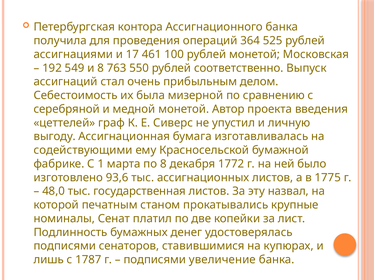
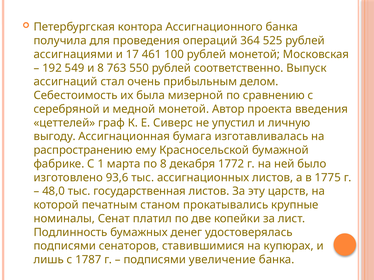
содействующими: содействующими -> распространению
назвал: назвал -> царств
